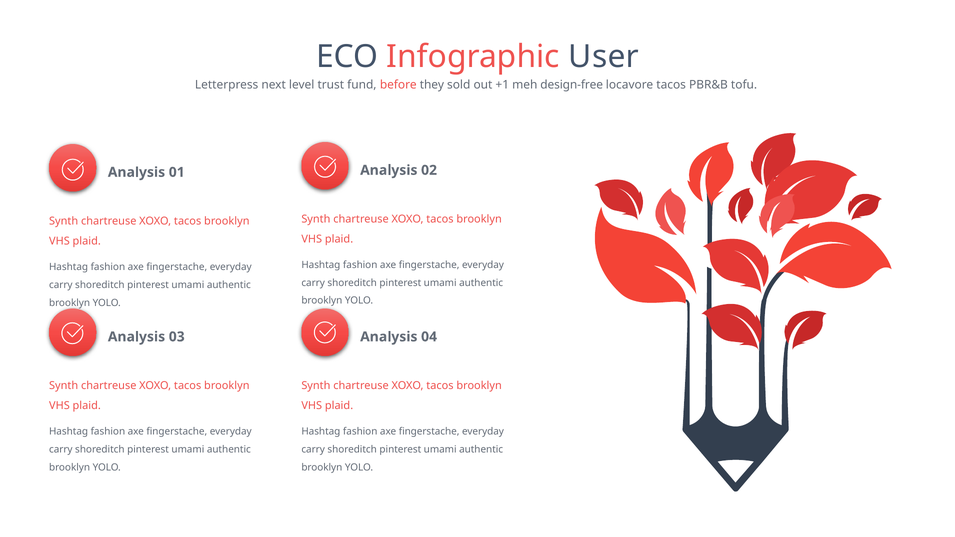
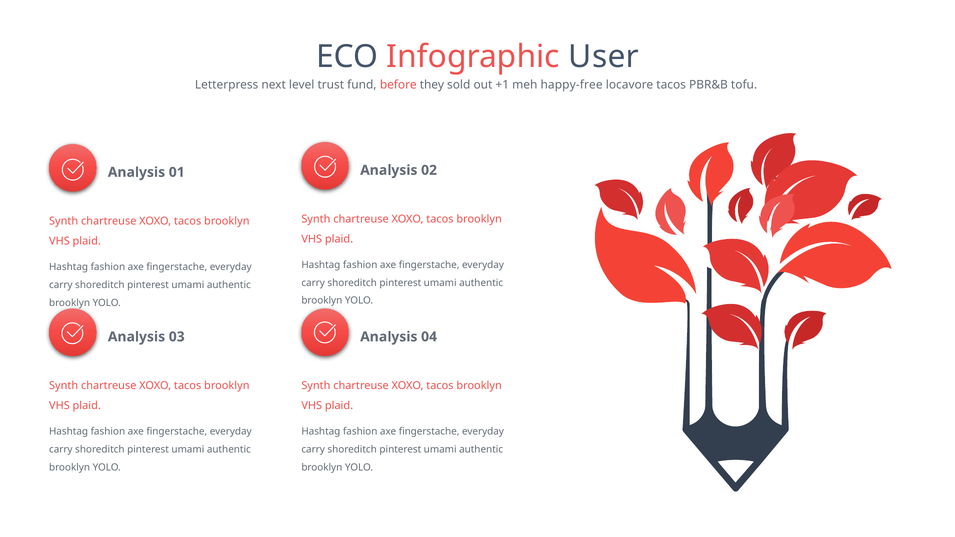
design-free: design-free -> happy-free
